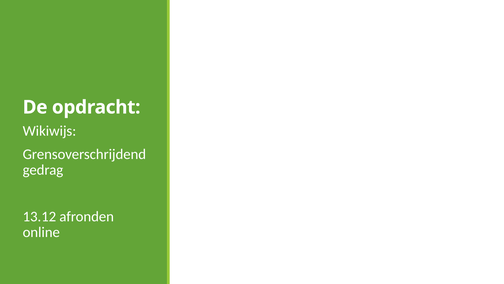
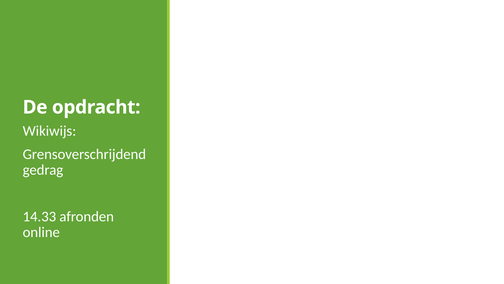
13.12: 13.12 -> 14.33
